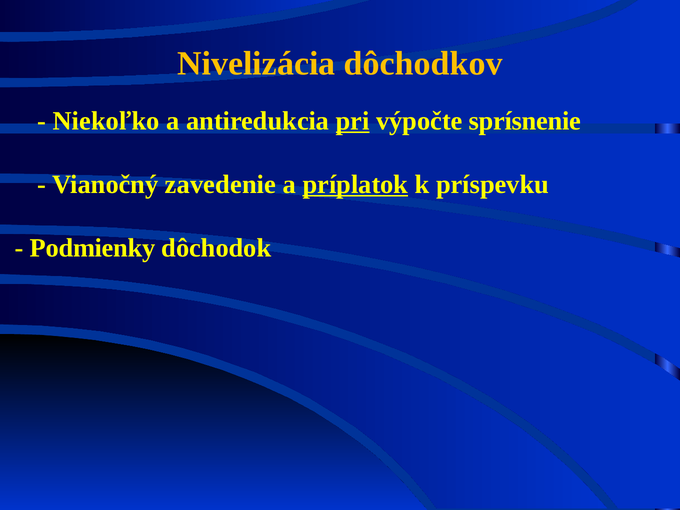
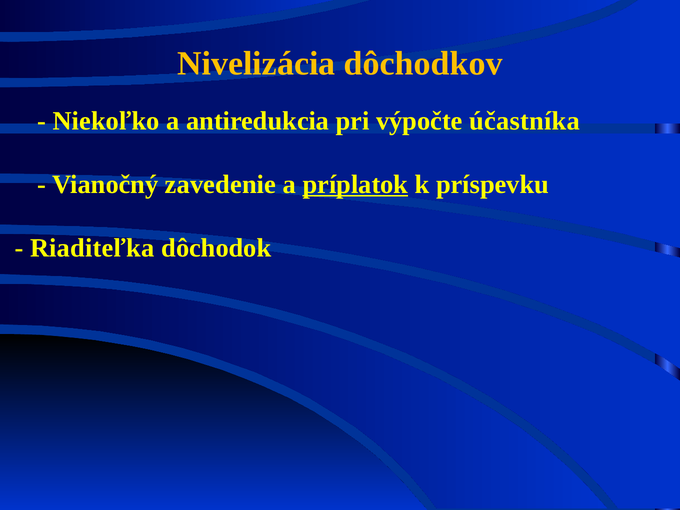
pri underline: present -> none
sprísnenie: sprísnenie -> účastníka
Podmienky: Podmienky -> Riaditeľka
